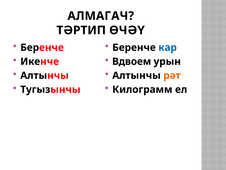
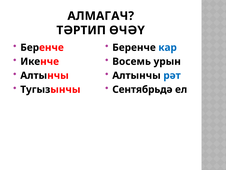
Вдвоем: Вдвоем -> Восемь
рәт colour: orange -> blue
Килограмм: Килограмм -> Сентябрьдә
